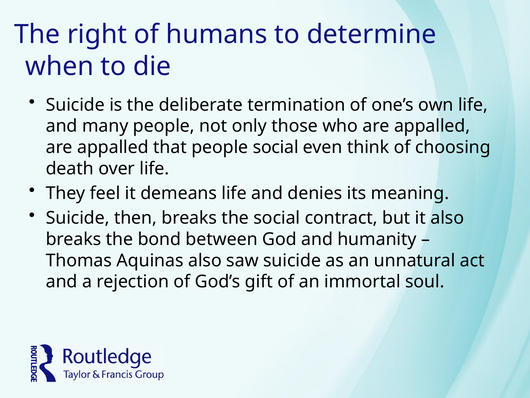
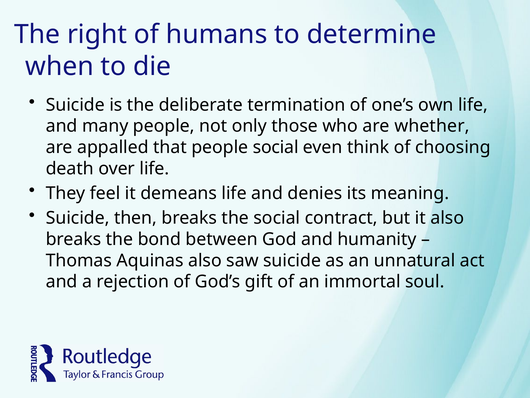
who are appalled: appalled -> whether
